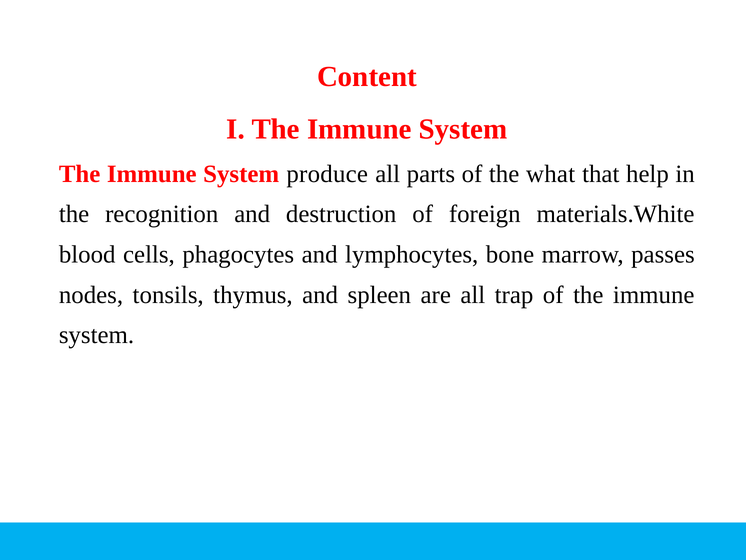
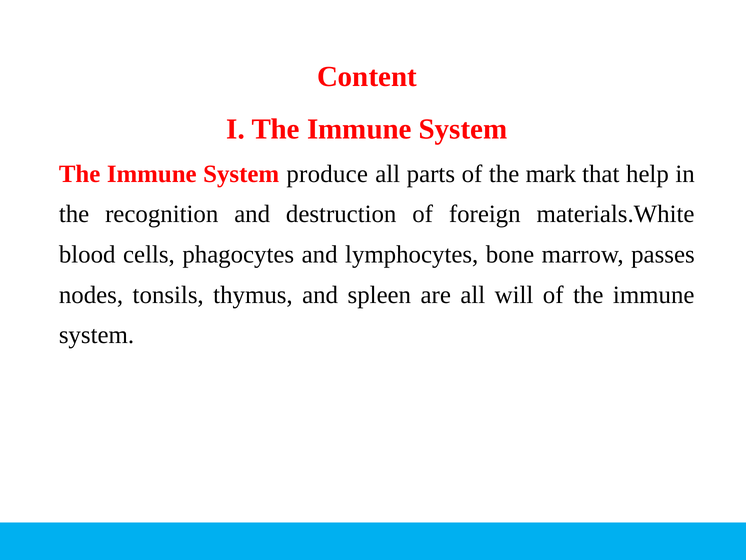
what: what -> mark
trap: trap -> will
